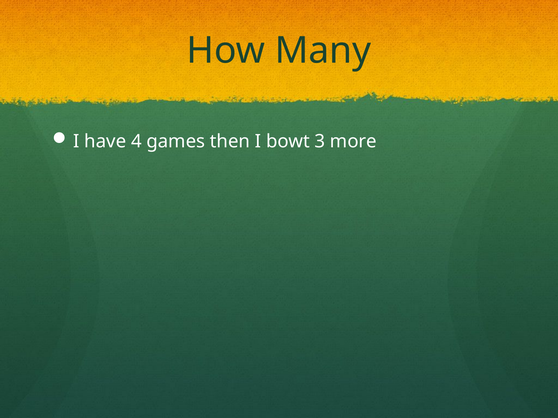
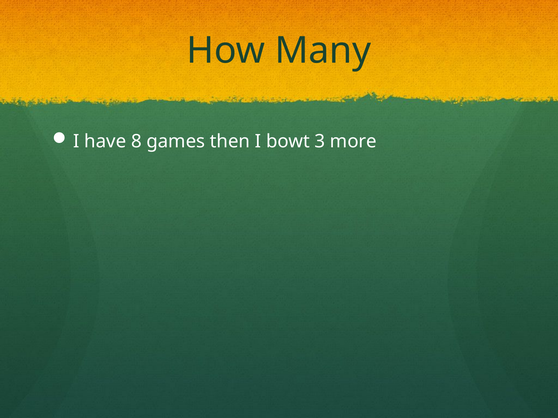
4: 4 -> 8
